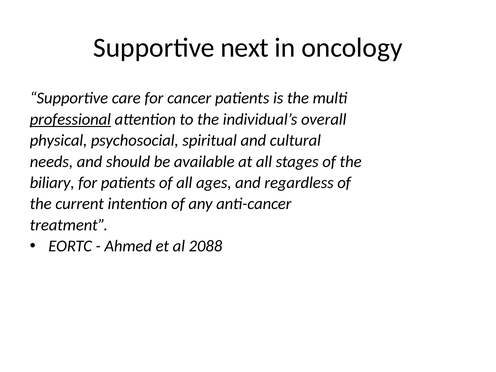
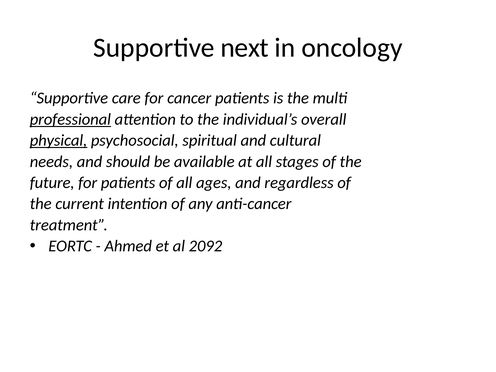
physical underline: none -> present
biliary: biliary -> future
2088: 2088 -> 2092
